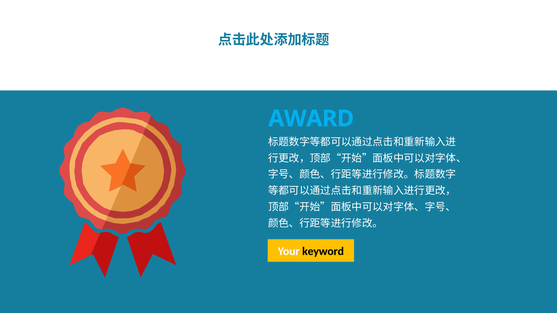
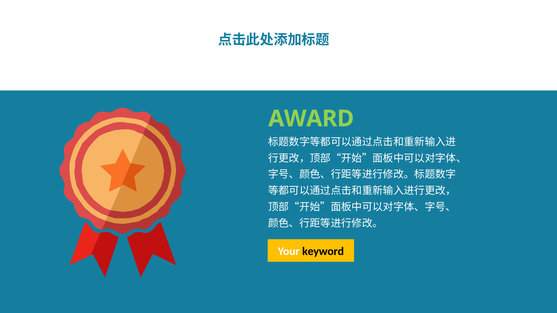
AWARD colour: light blue -> light green
